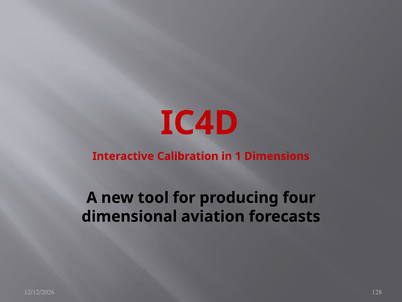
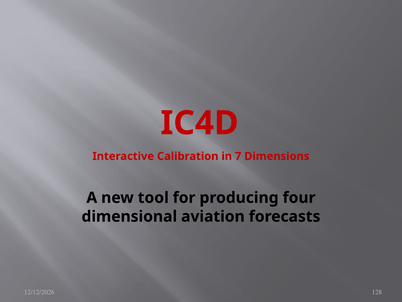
1: 1 -> 7
